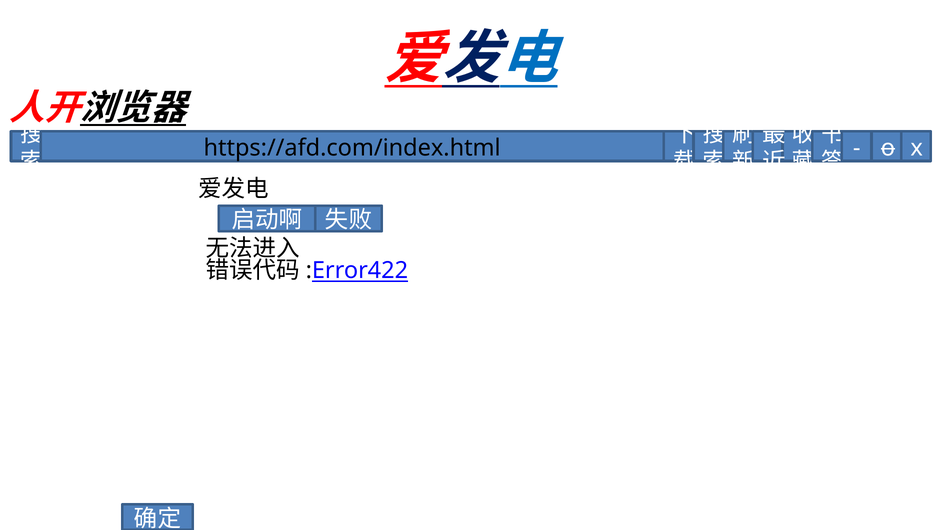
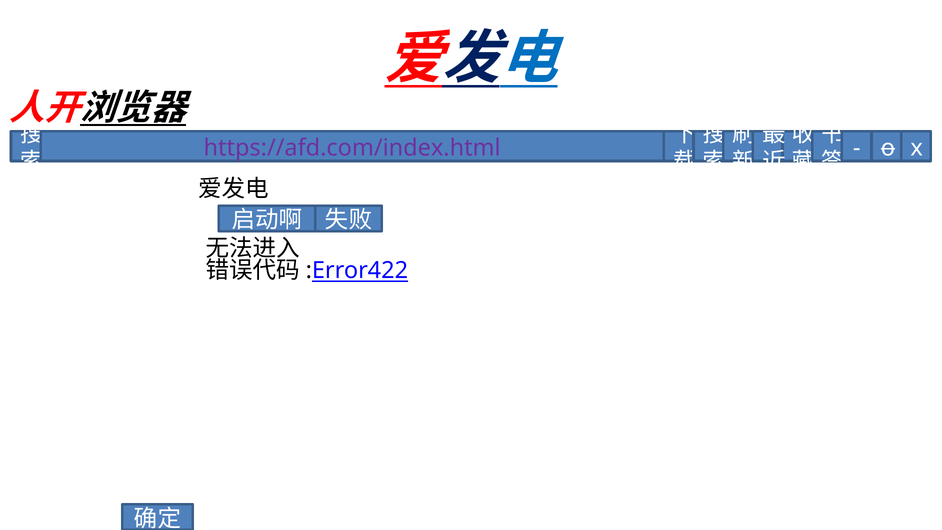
https://afd.com/index.html colour: black -> purple
